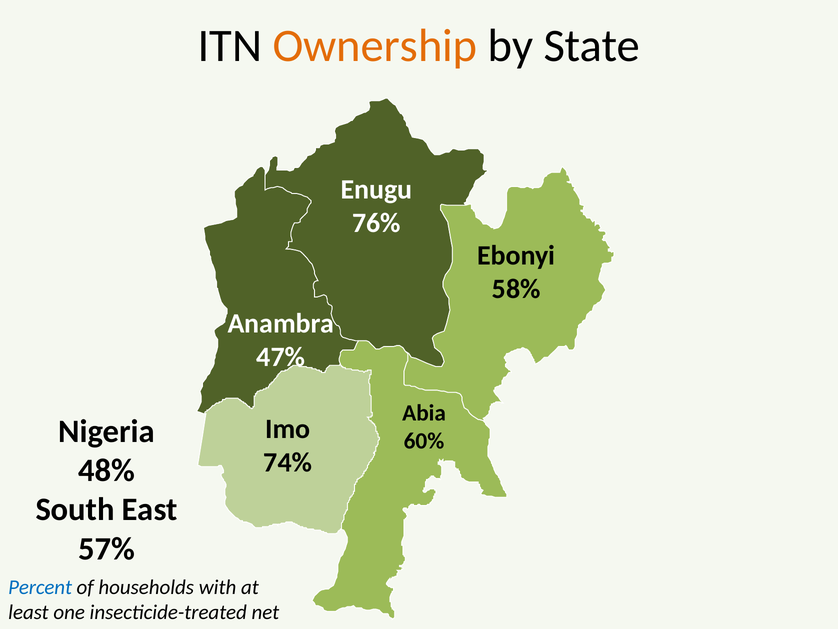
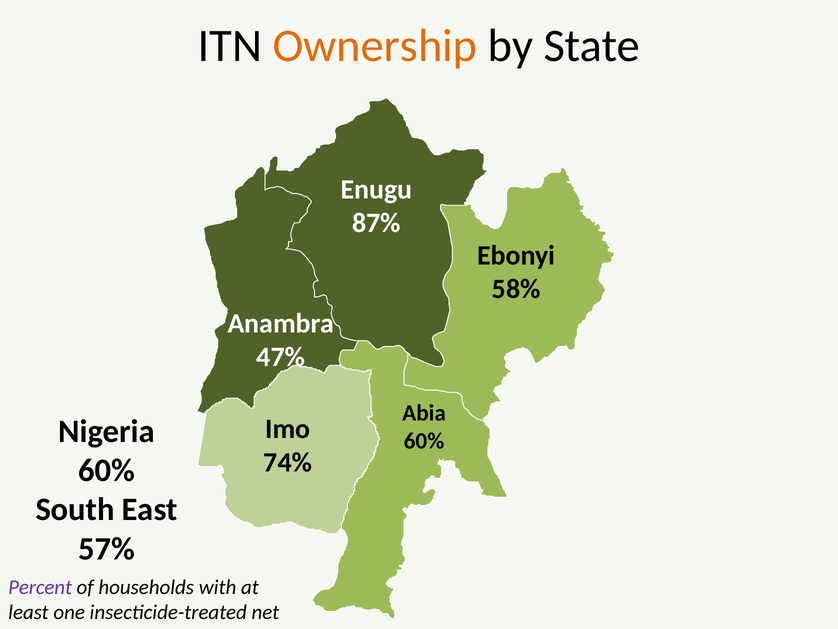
76%: 76% -> 87%
48% at (106, 470): 48% -> 60%
Percent colour: blue -> purple
